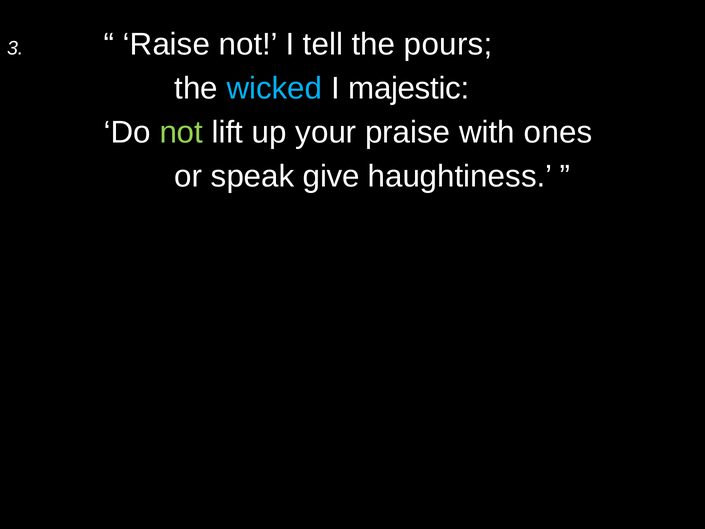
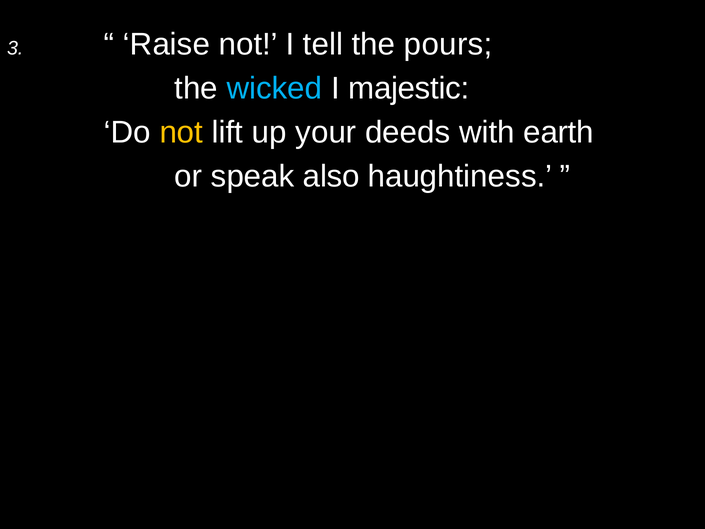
not at (181, 132) colour: light green -> yellow
praise: praise -> deeds
ones: ones -> earth
give: give -> also
